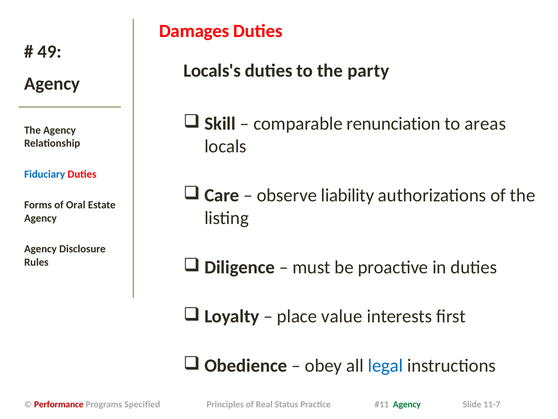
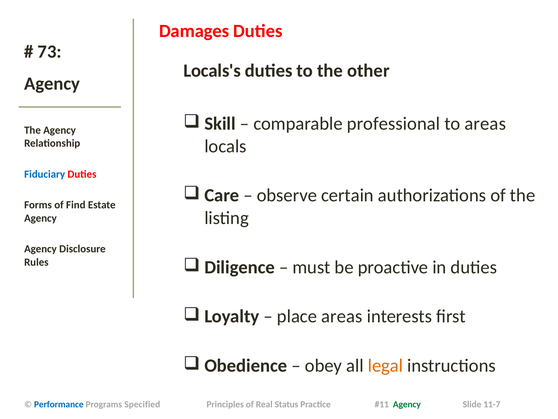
49: 49 -> 73
party: party -> other
renunciation: renunciation -> professional
liability: liability -> certain
Oral: Oral -> Find
place value: value -> areas
legal colour: blue -> orange
Performance colour: red -> blue
